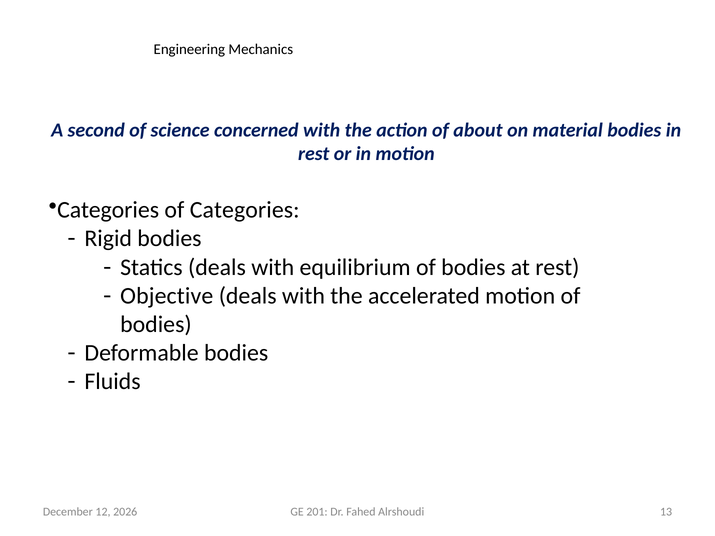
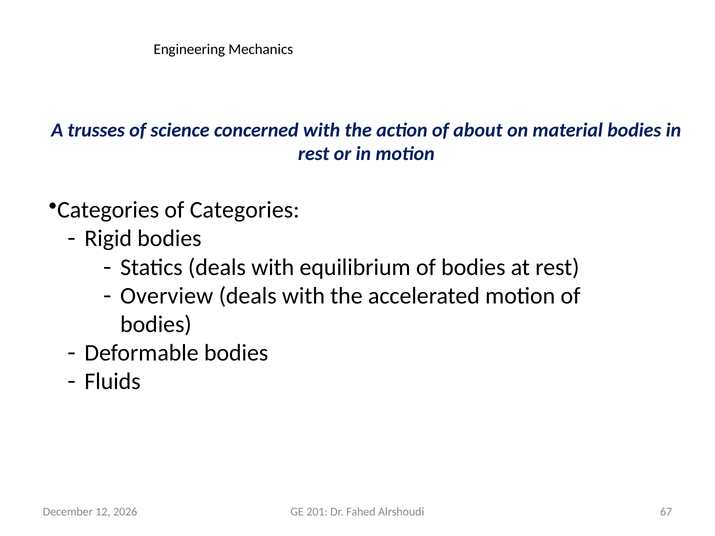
second: second -> trusses
Objective: Objective -> Overview
13: 13 -> 67
